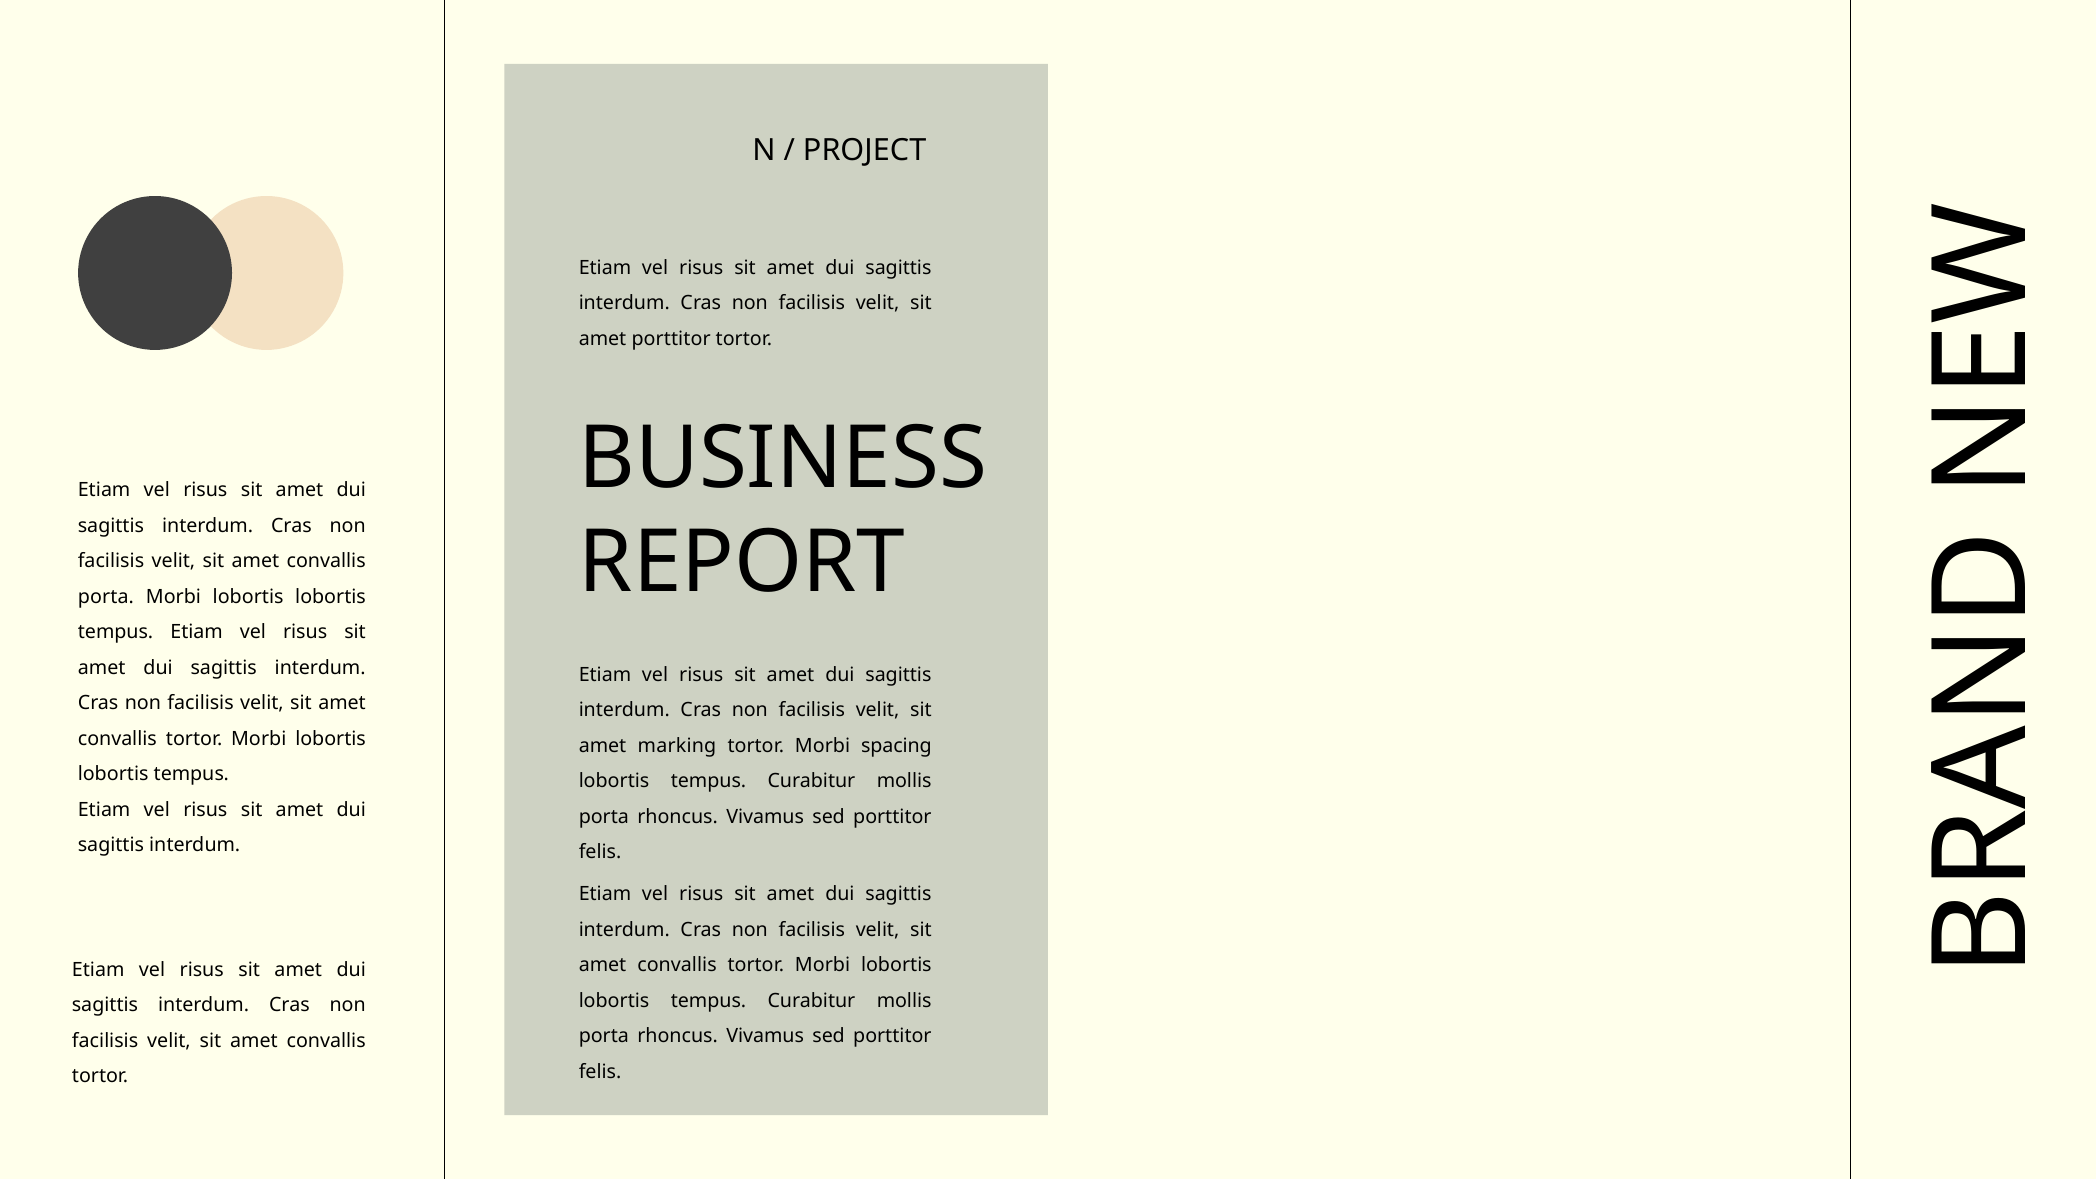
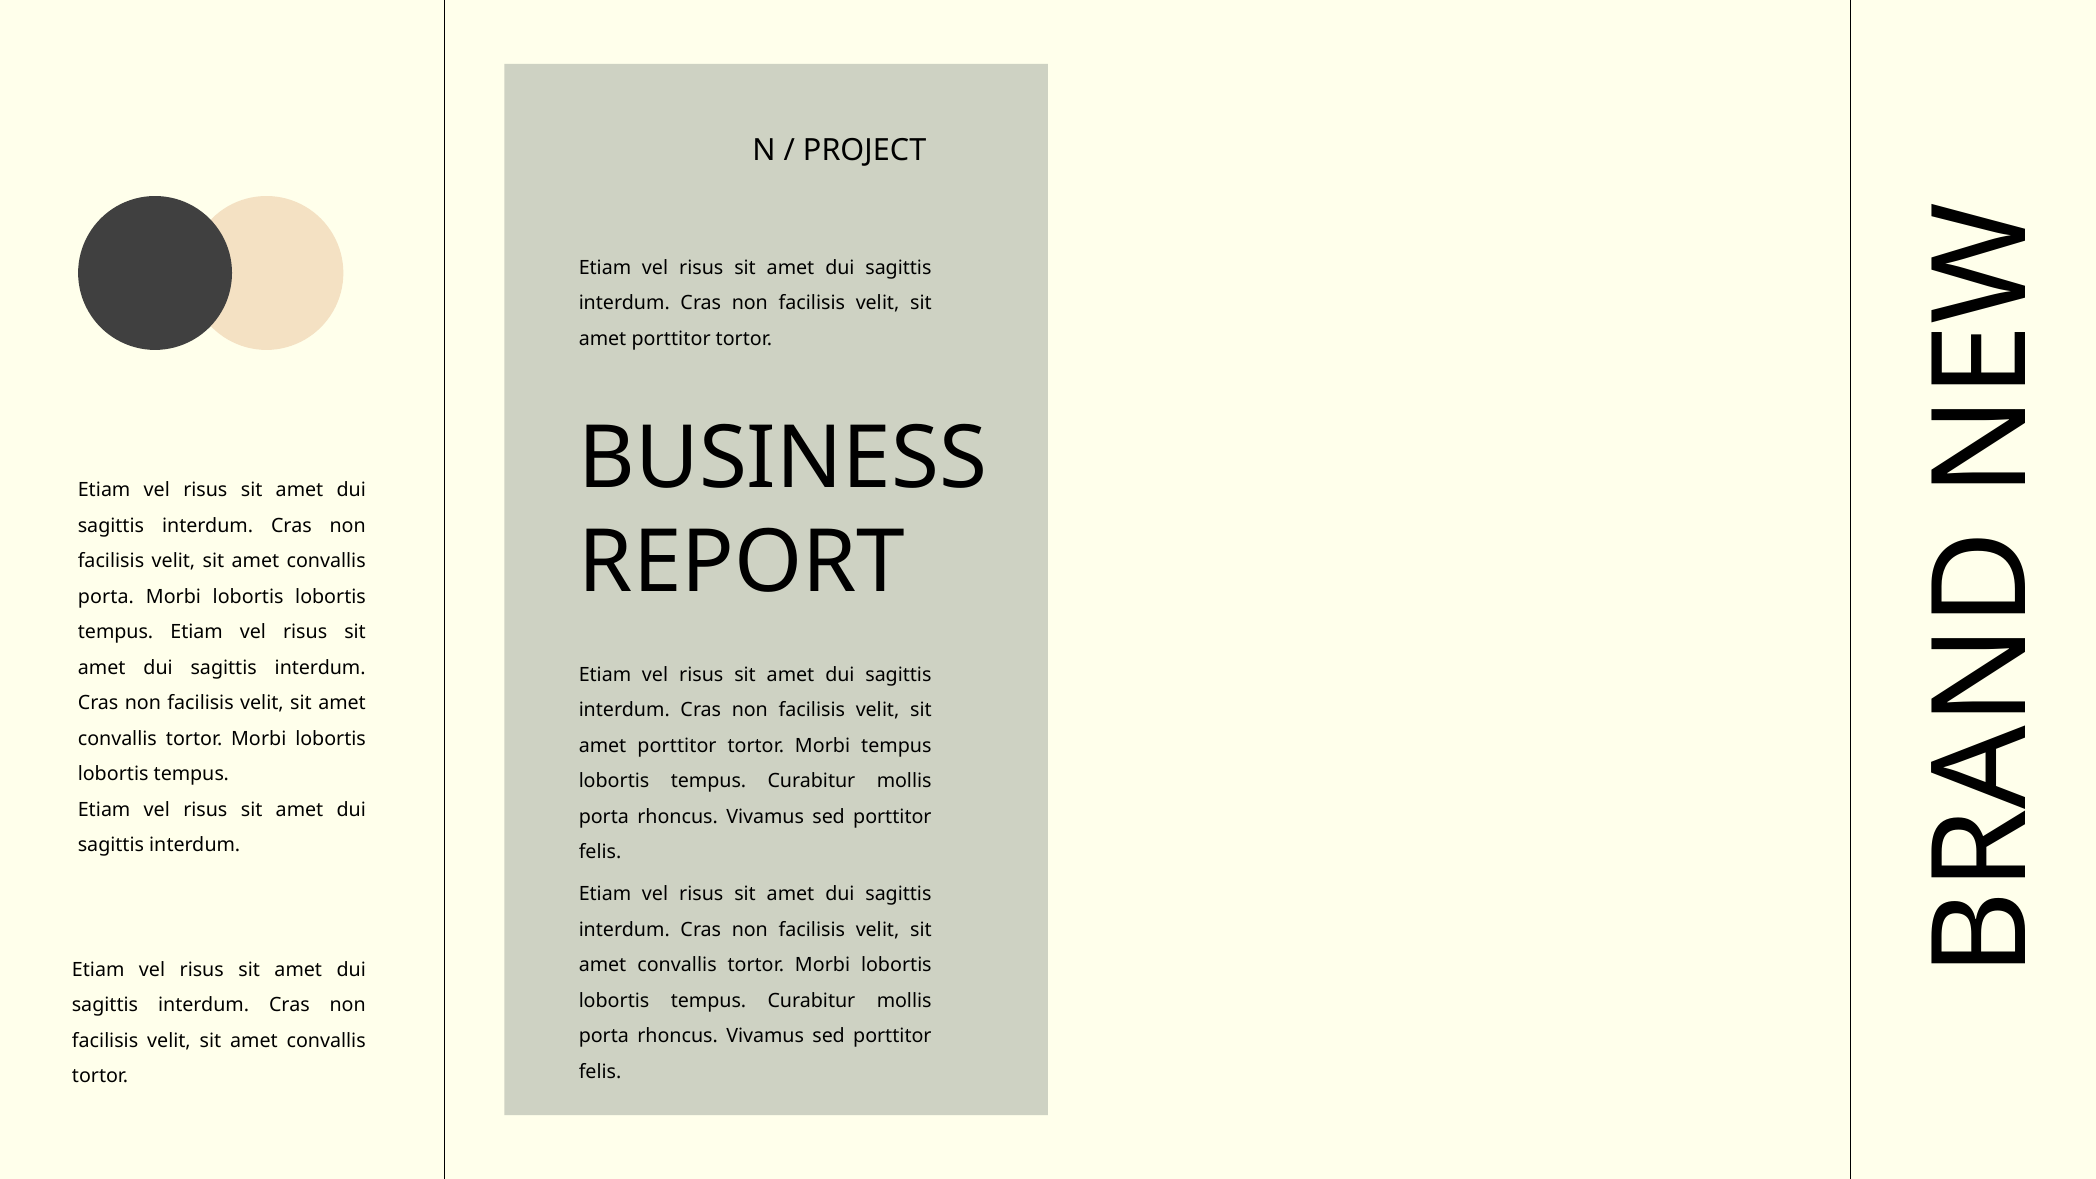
marking at (677, 746): marking -> porttitor
Morbi spacing: spacing -> tempus
